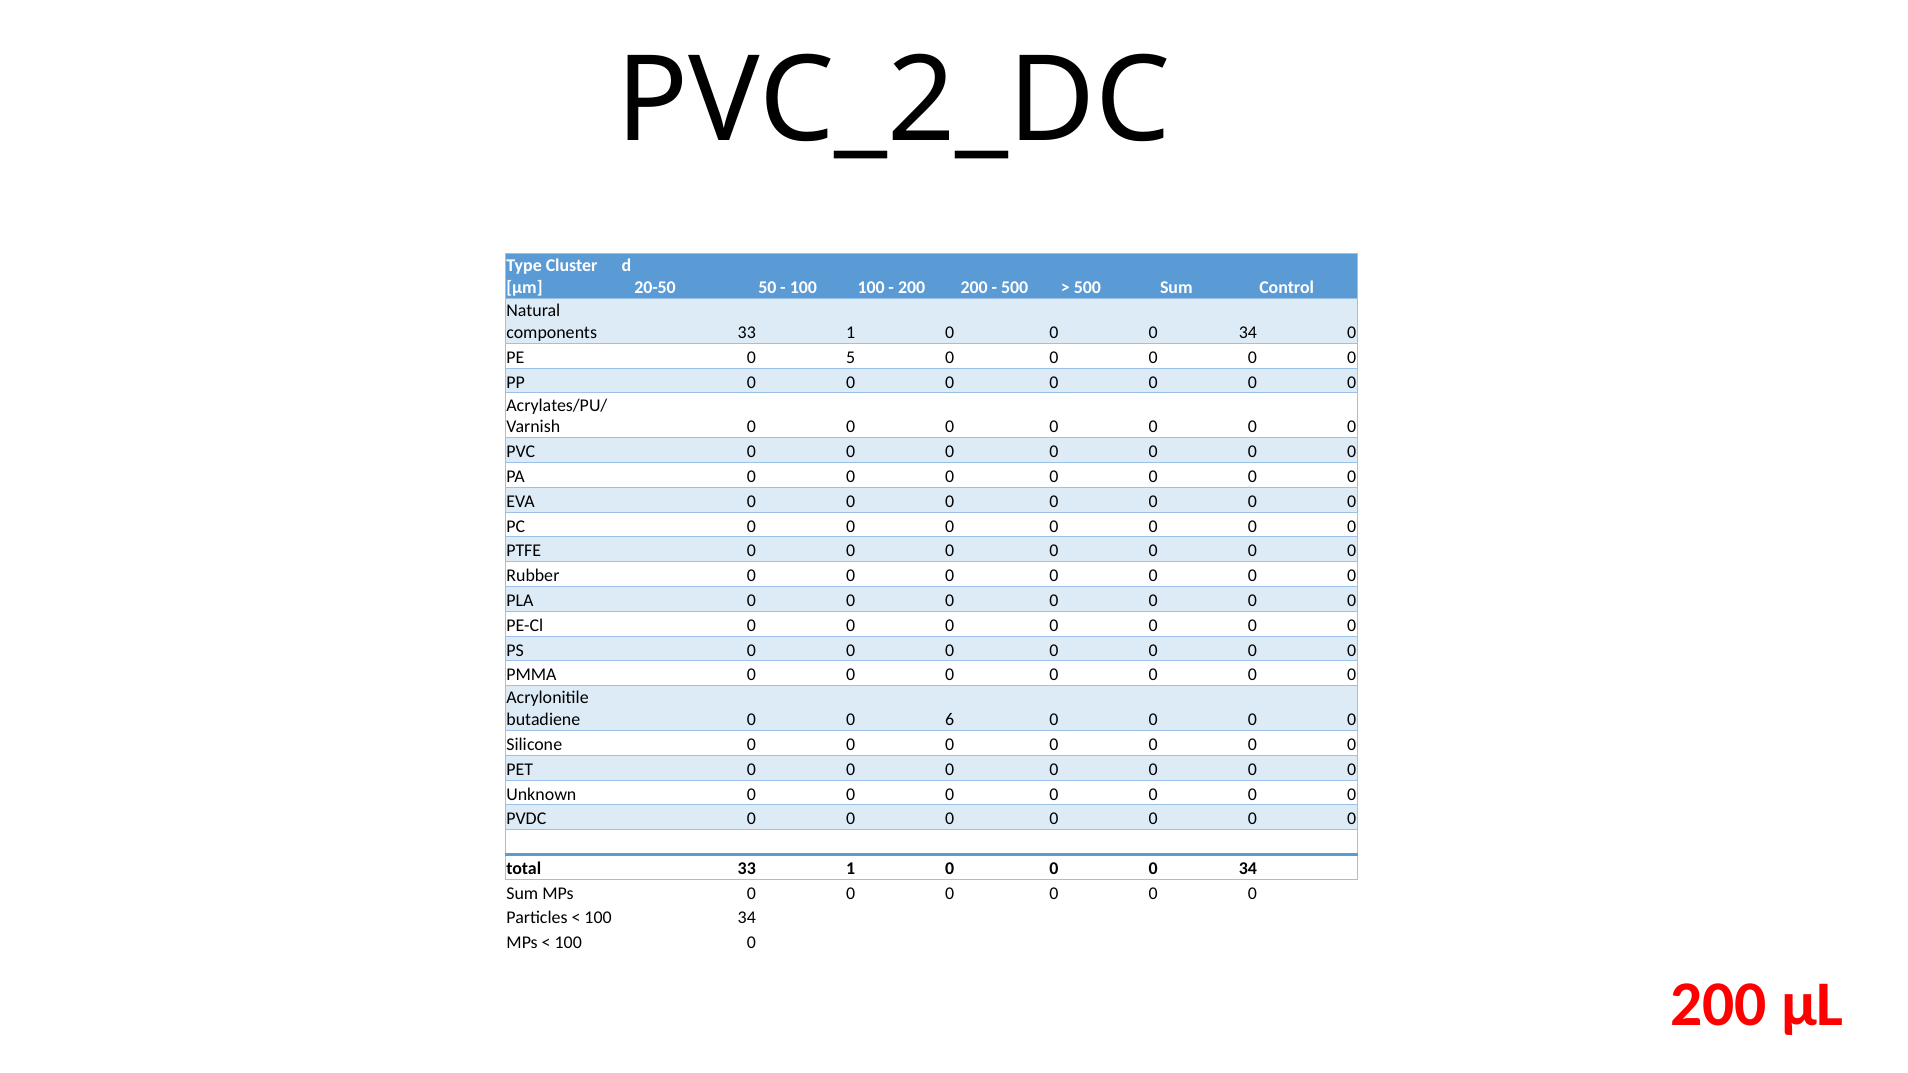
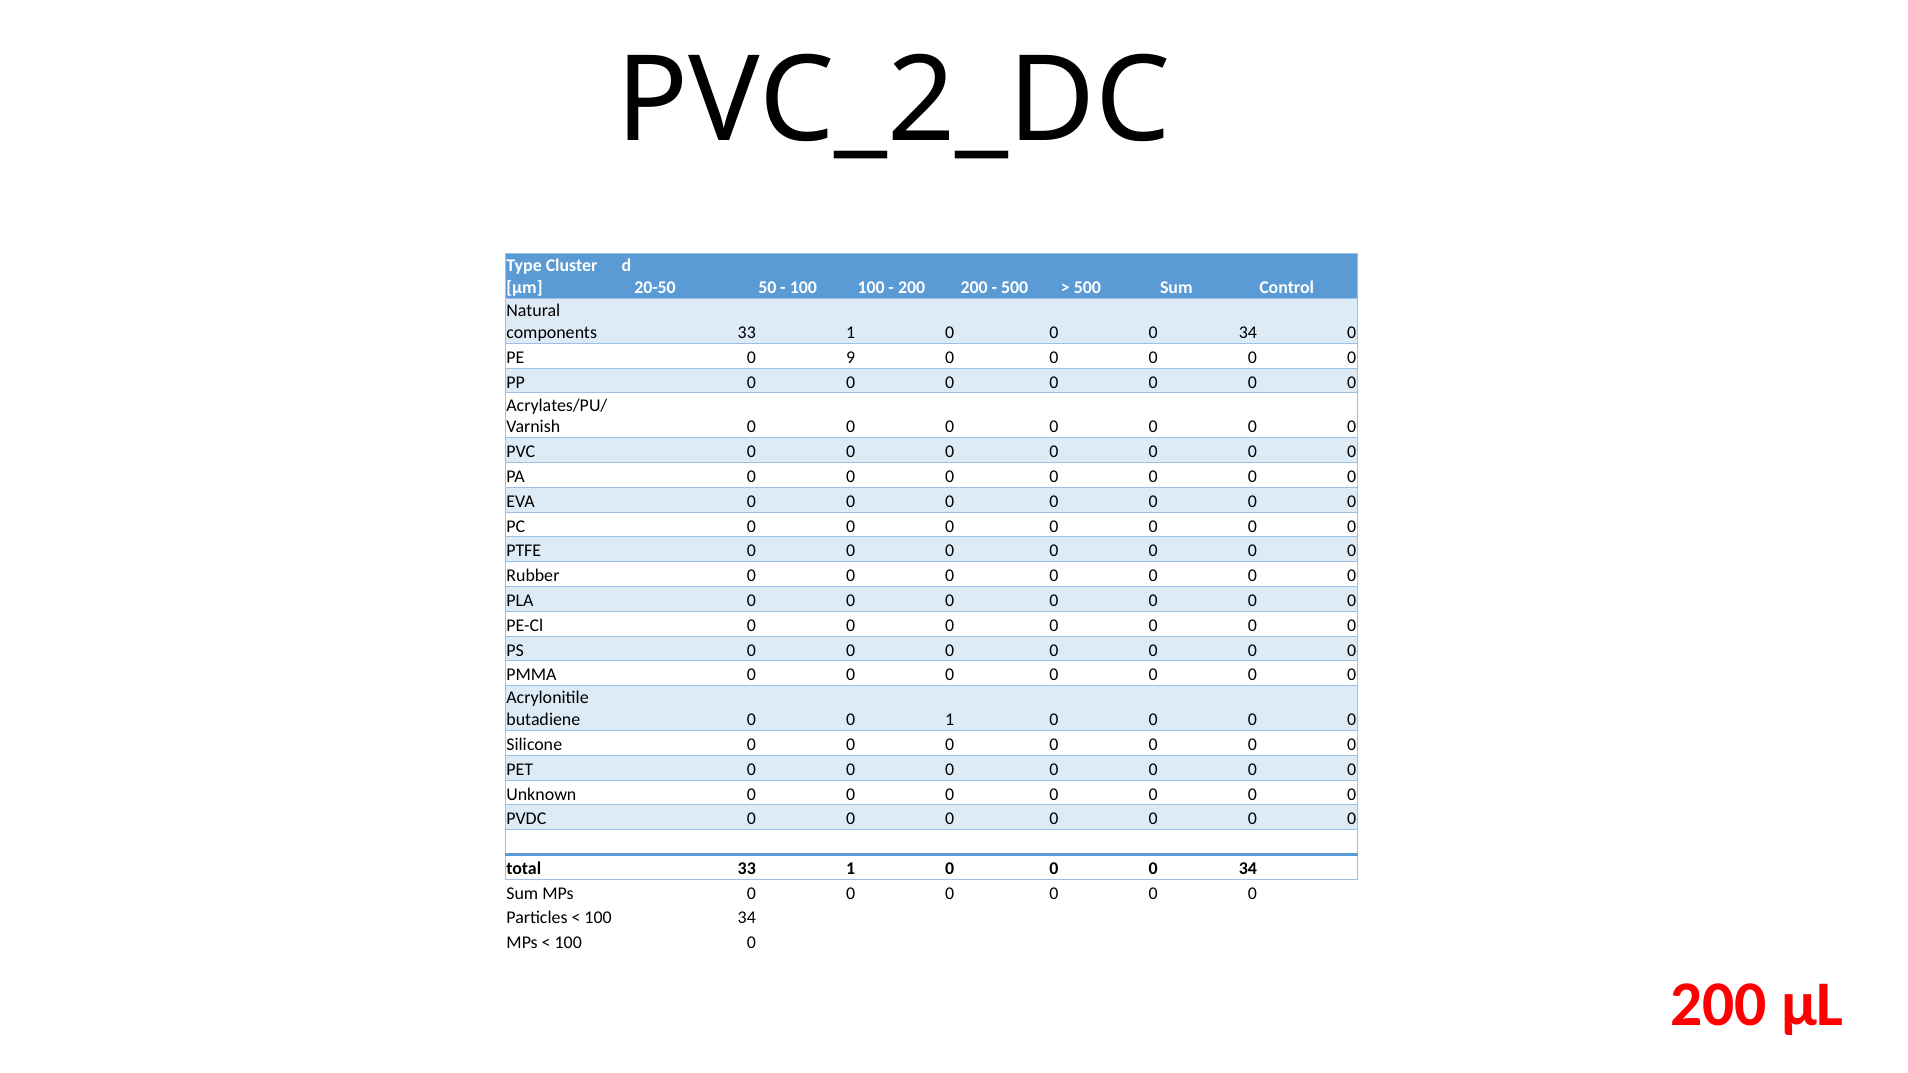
5: 5 -> 9
0 6: 6 -> 1
